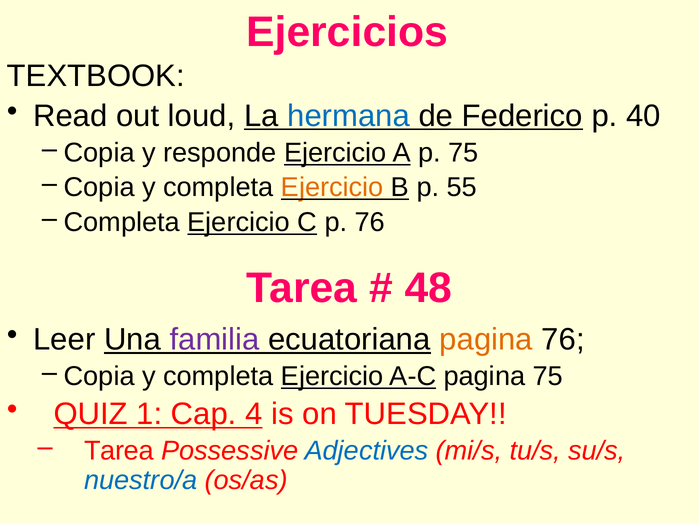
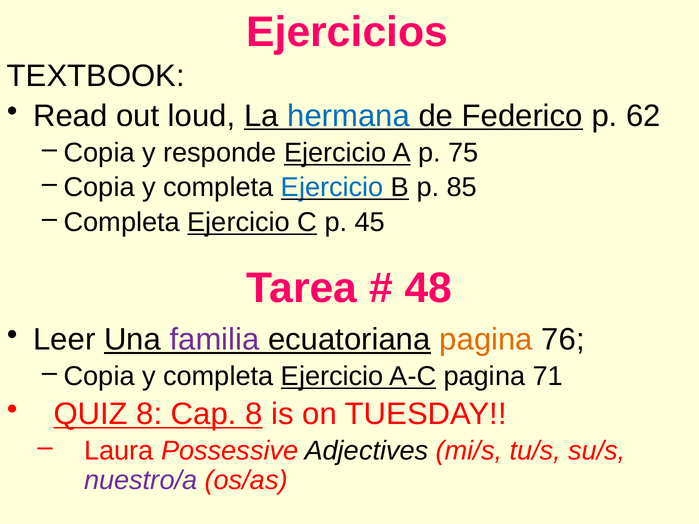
40: 40 -> 62
Ejercicio at (332, 188) colour: orange -> blue
55: 55 -> 85
p 76: 76 -> 45
pagina 75: 75 -> 71
QUIZ 1: 1 -> 8
Cap 4: 4 -> 8
Tarea at (119, 451): Tarea -> Laura
Adjectives colour: blue -> black
nuestro/a colour: blue -> purple
